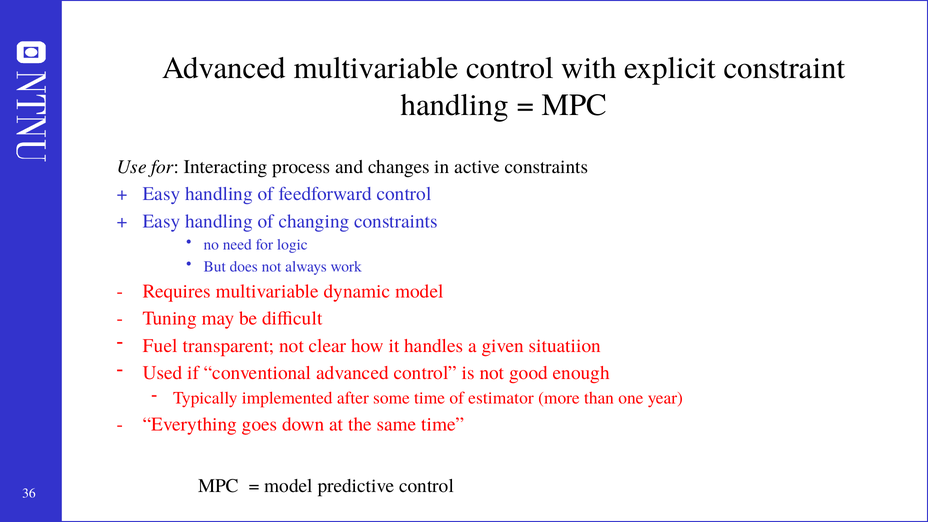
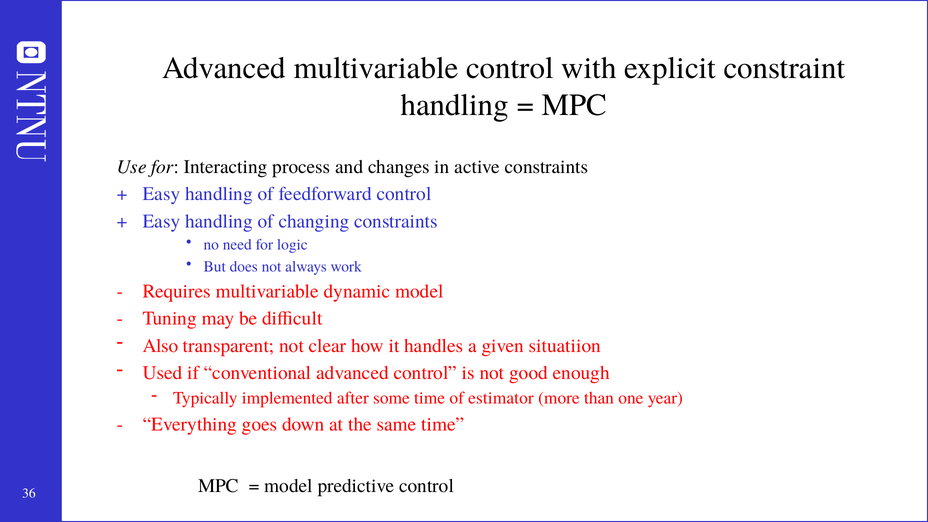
Fuel: Fuel -> Also
